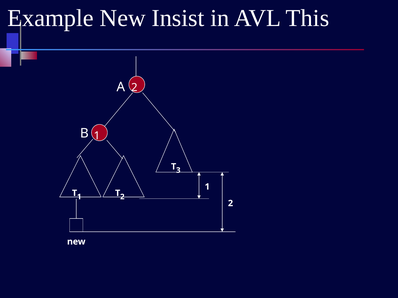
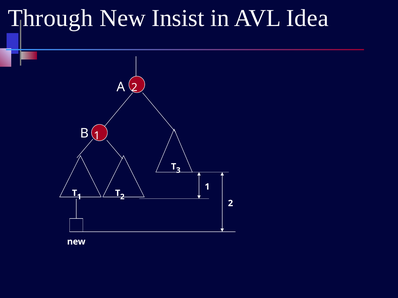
Example: Example -> Through
This: This -> Idea
